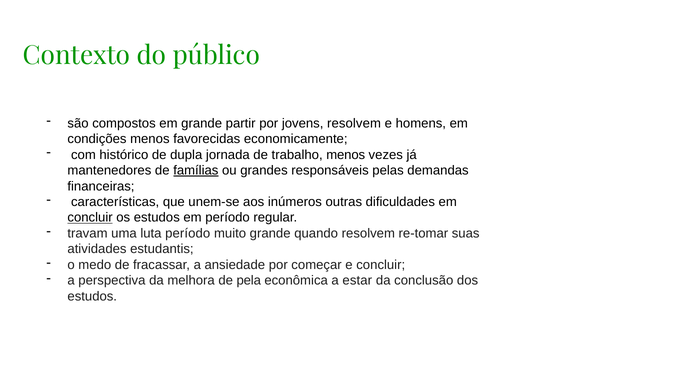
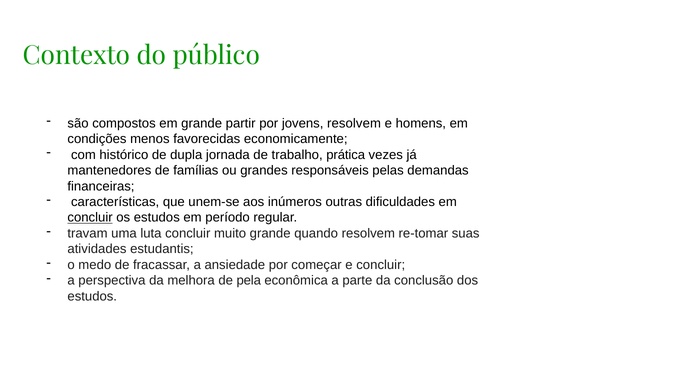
trabalho menos: menos -> prática
famílias underline: present -> none
luta período: período -> concluir
estar: estar -> parte
